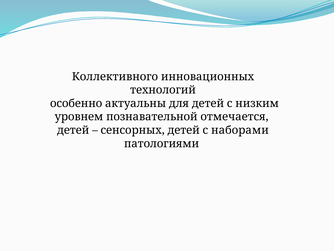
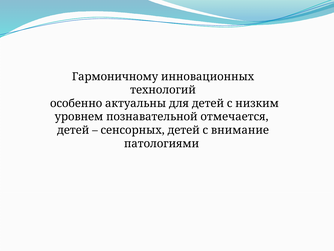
Коллективного: Коллективного -> Гармоничному
наборами: наборами -> внимание
